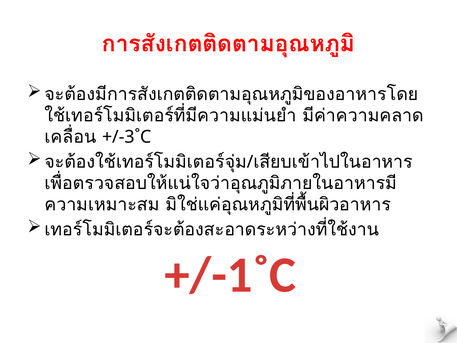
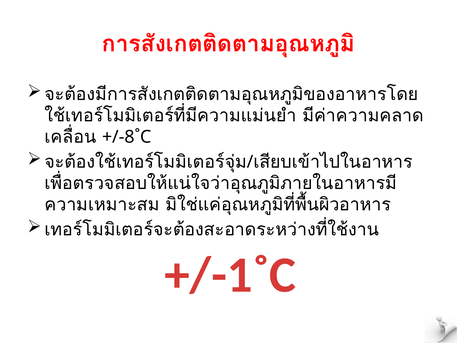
+/-3˚C: +/-3˚C -> +/-8˚C
